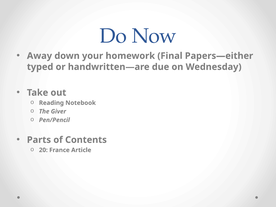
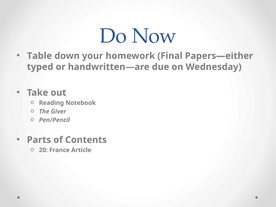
Away: Away -> Table
